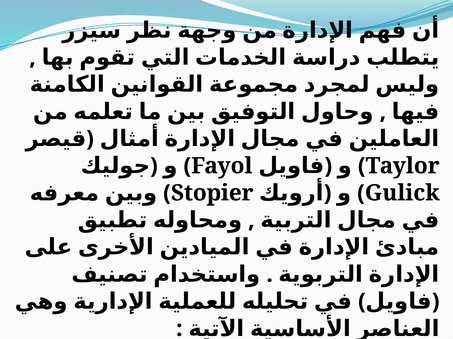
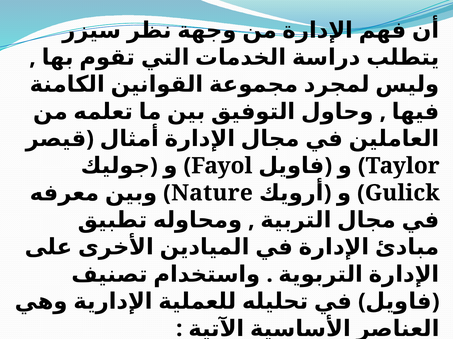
Stopier: Stopier -> Nature
